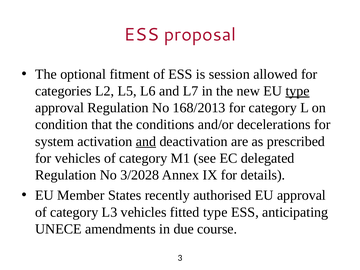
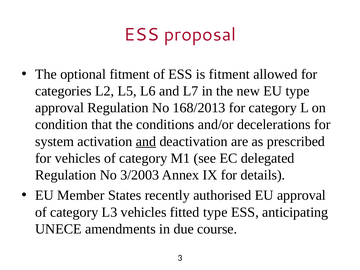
is session: session -> fitment
type at (298, 91) underline: present -> none
3/2028: 3/2028 -> 3/2003
